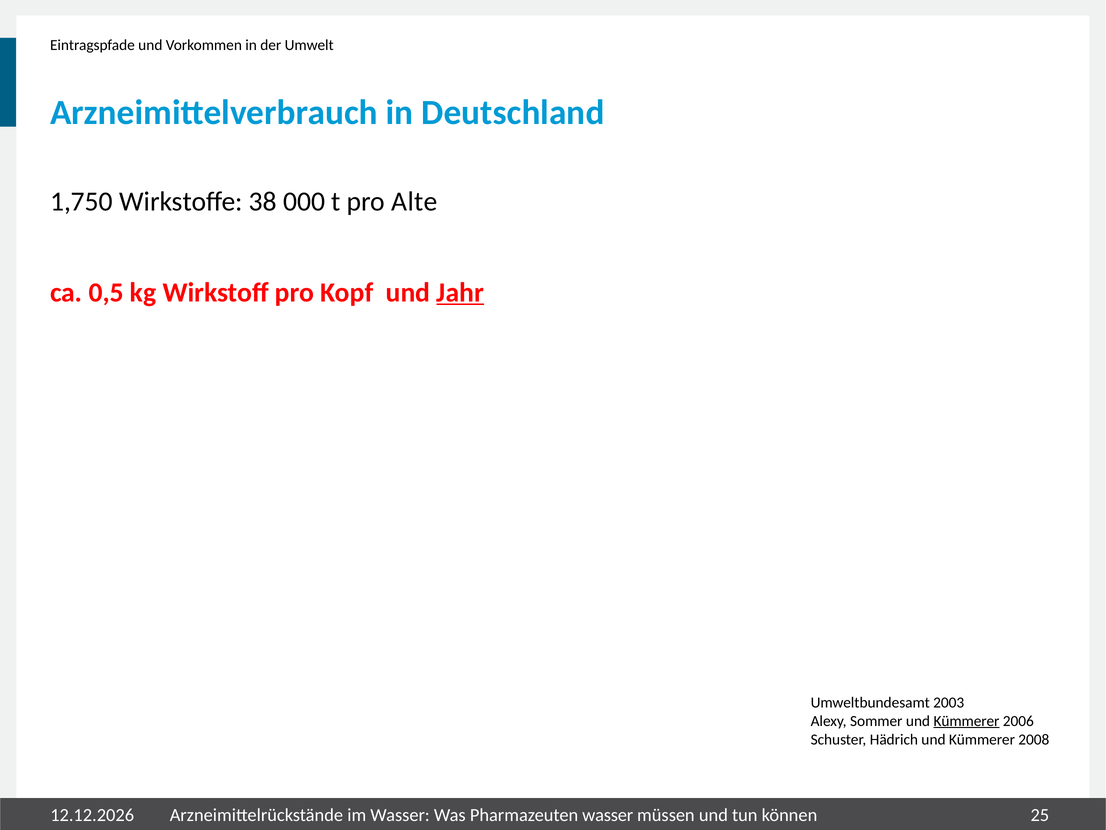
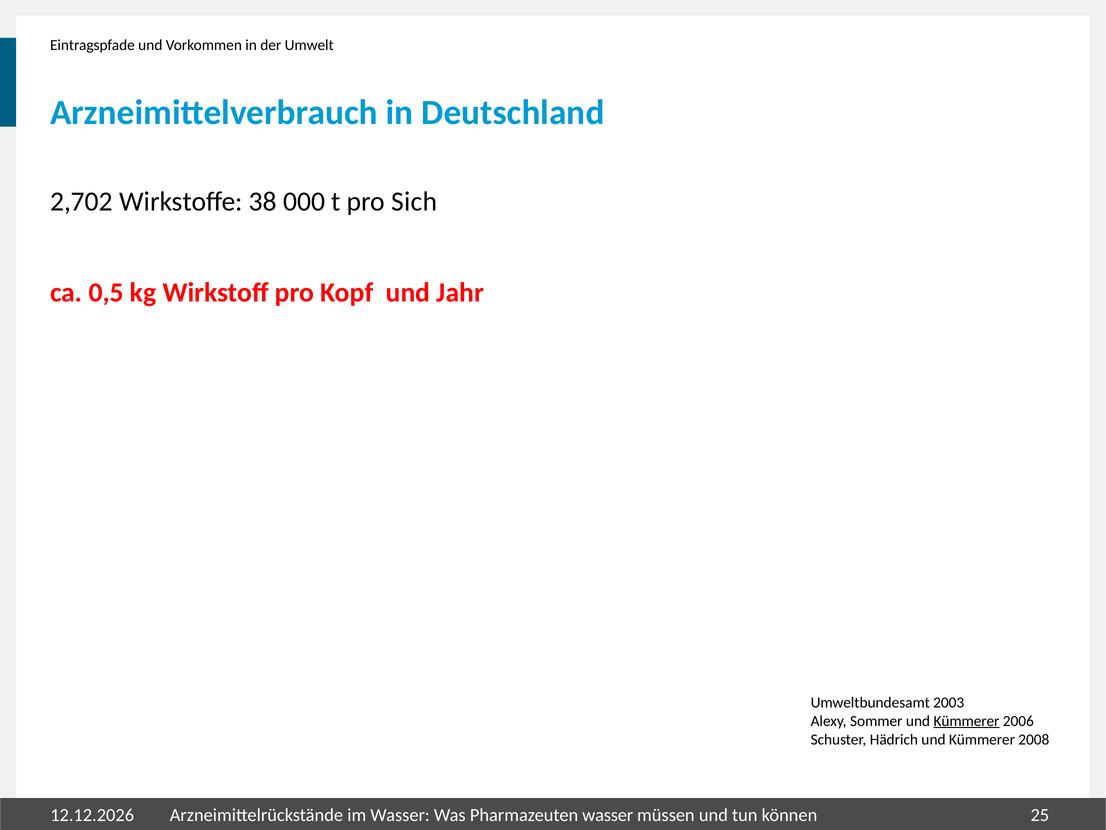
1,750: 1,750 -> 2,702
Alte: Alte -> Sich
Jahr underline: present -> none
